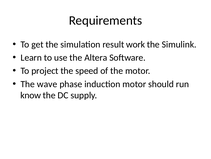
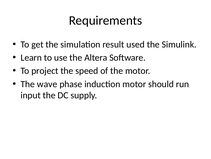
work: work -> used
know: know -> input
